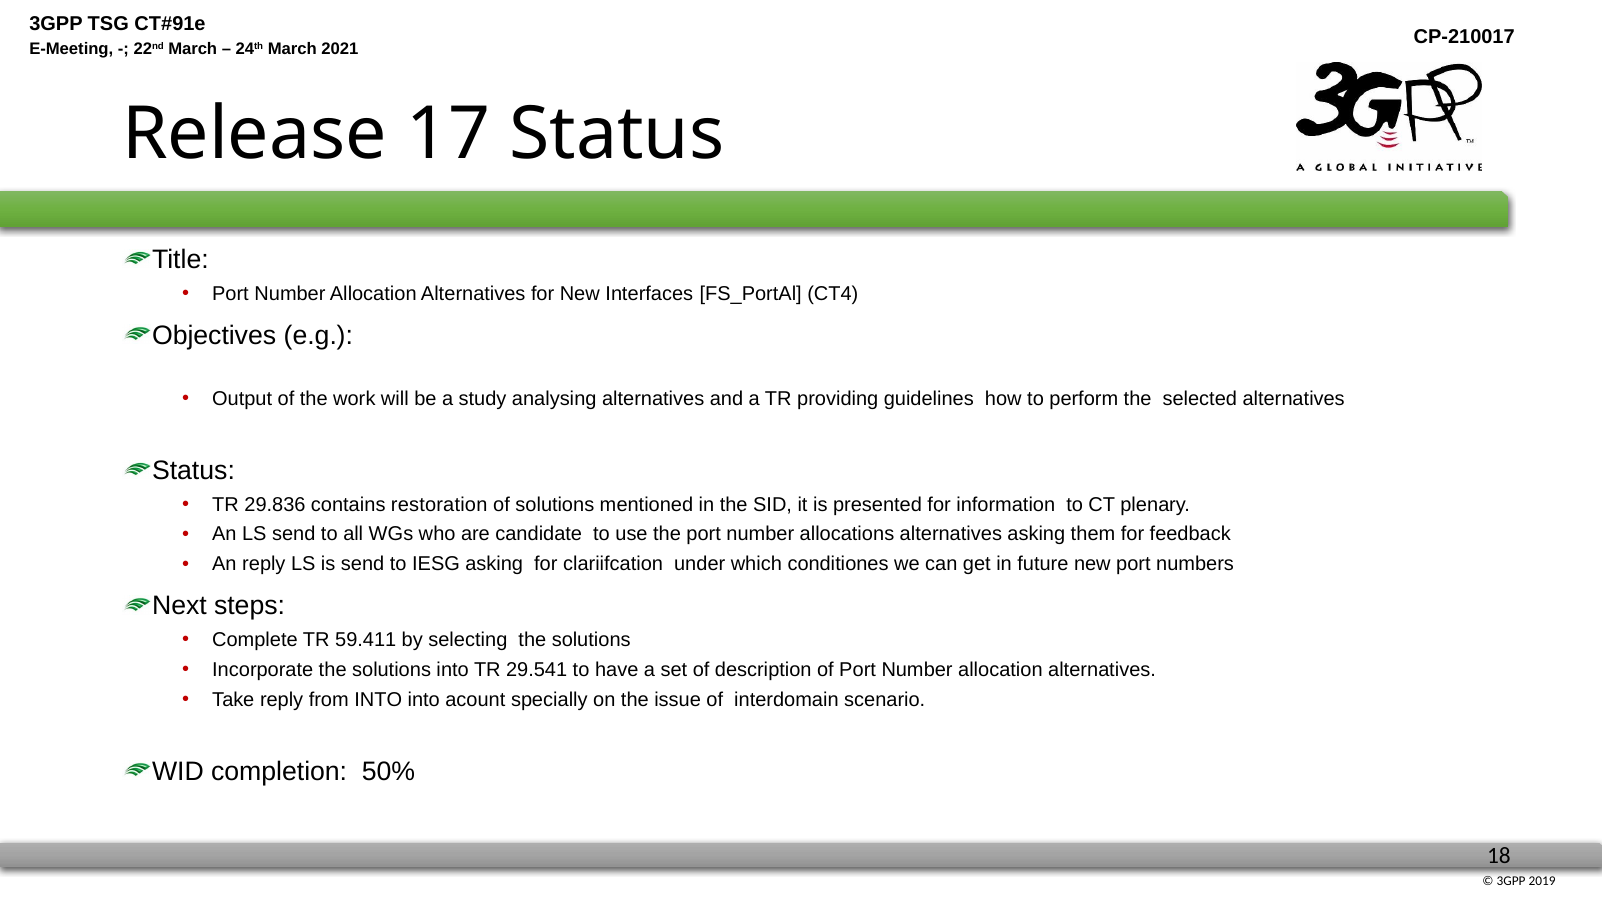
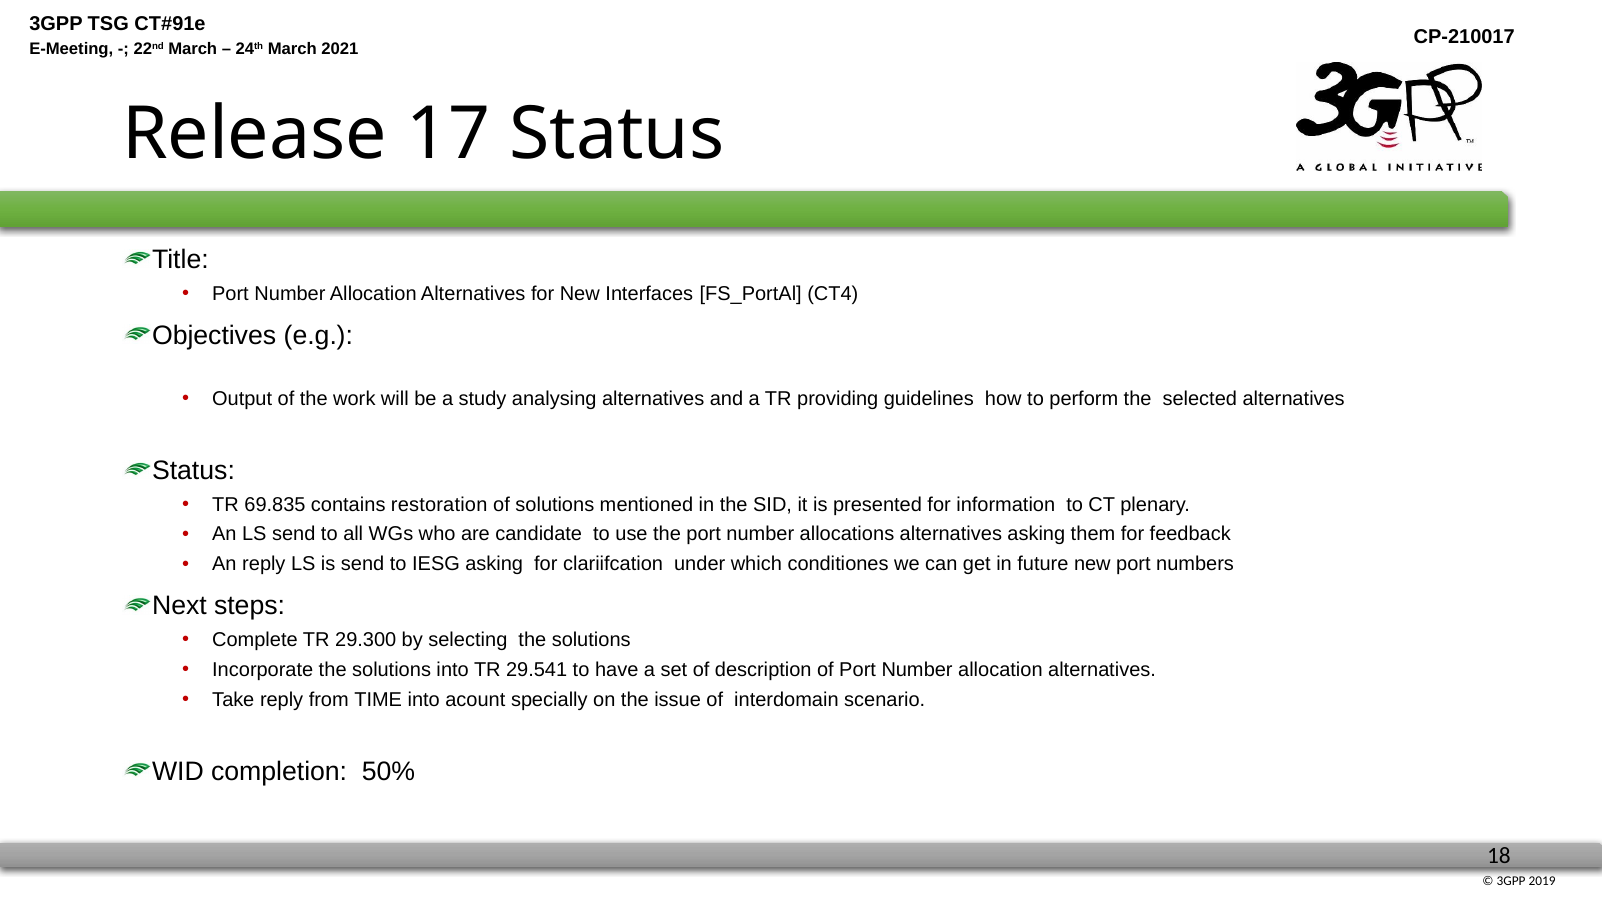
29.836: 29.836 -> 69.835
59.411: 59.411 -> 29.300
from INTO: INTO -> TIME
